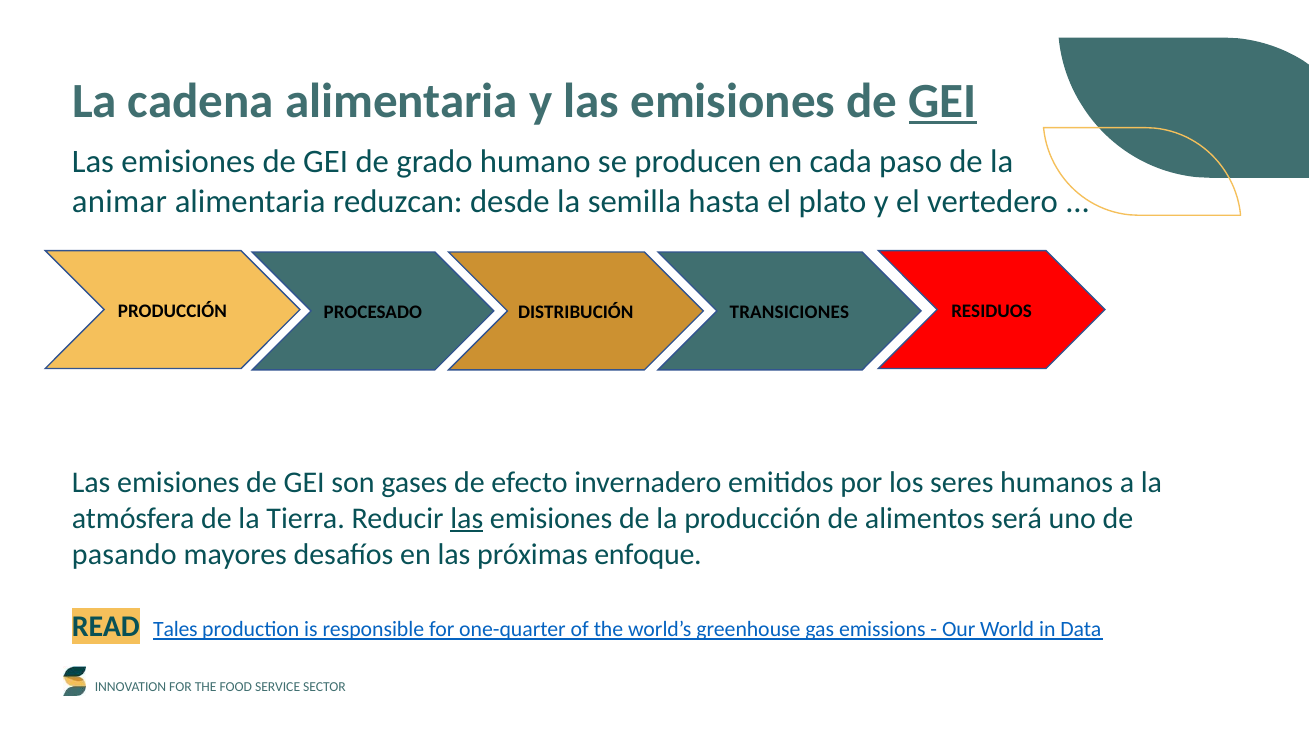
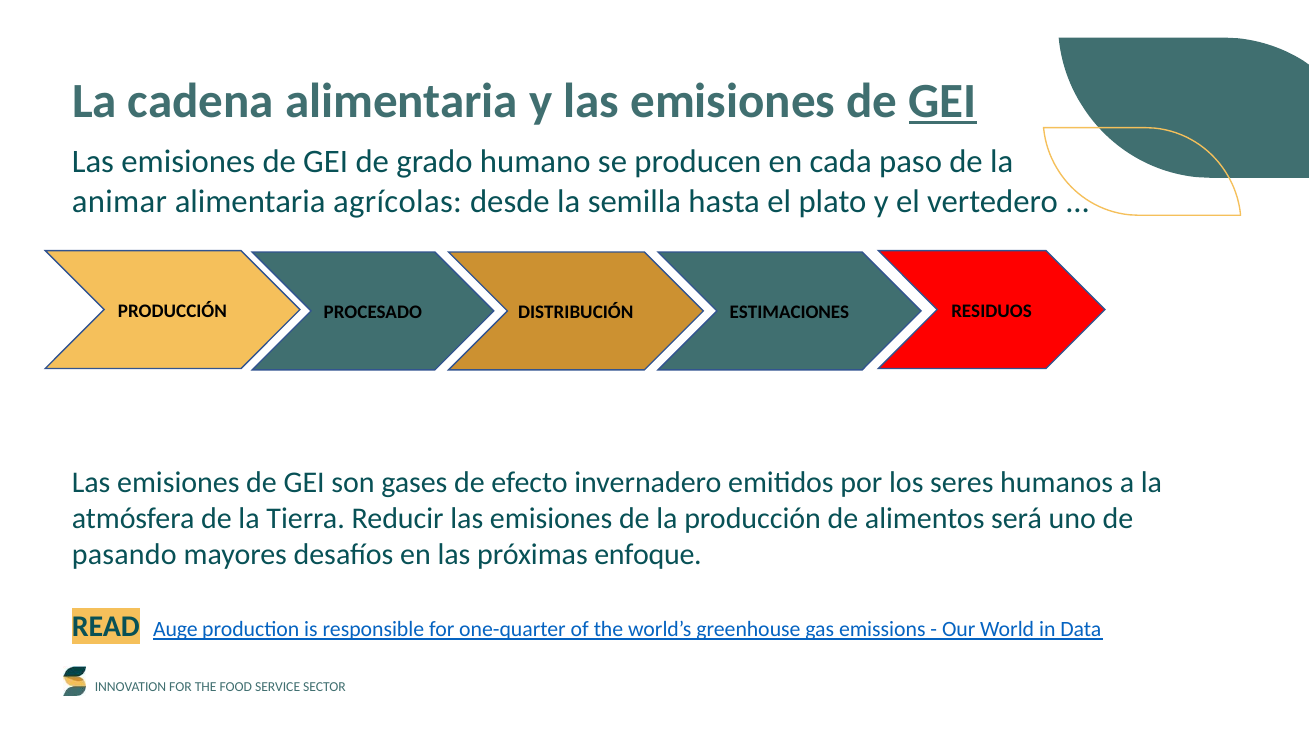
reduzcan: reduzcan -> agrícolas
TRANSICIONES: TRANSICIONES -> ESTIMACIONES
las at (467, 518) underline: present -> none
Tales: Tales -> Auge
